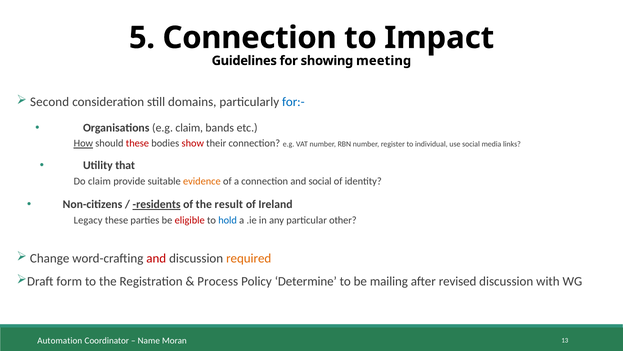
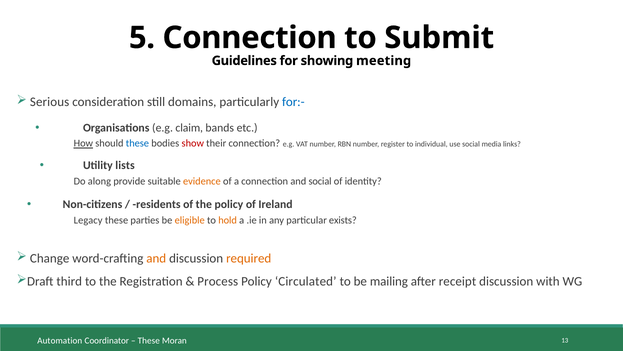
Impact: Impact -> Submit
Second: Second -> Serious
these at (137, 143) colour: red -> blue
that: that -> lists
Do claim: claim -> along
residents underline: present -> none
the result: result -> policy
eligible colour: red -> orange
hold colour: blue -> orange
other: other -> exists
and at (156, 258) colour: red -> orange
form: form -> third
Determine: Determine -> Circulated
revised: revised -> receipt
Name at (149, 340): Name -> These
